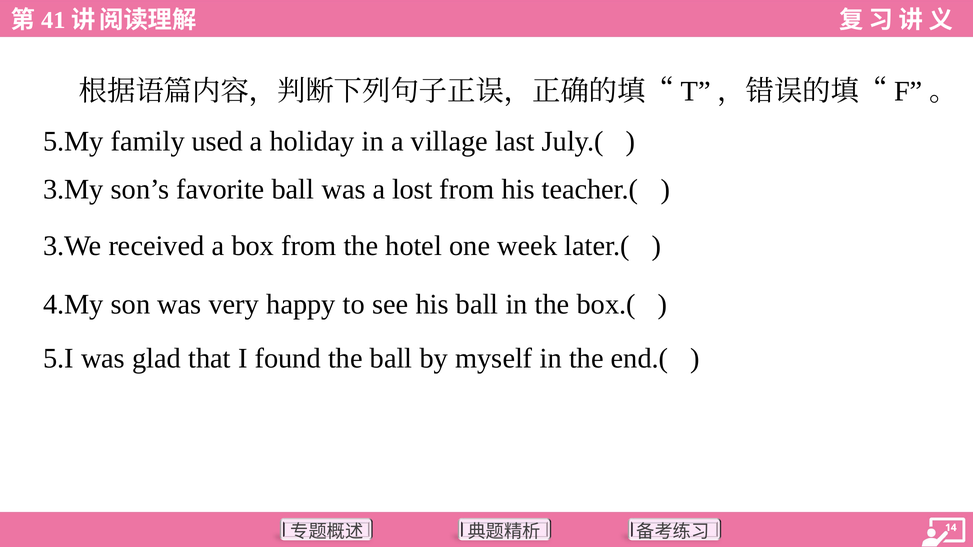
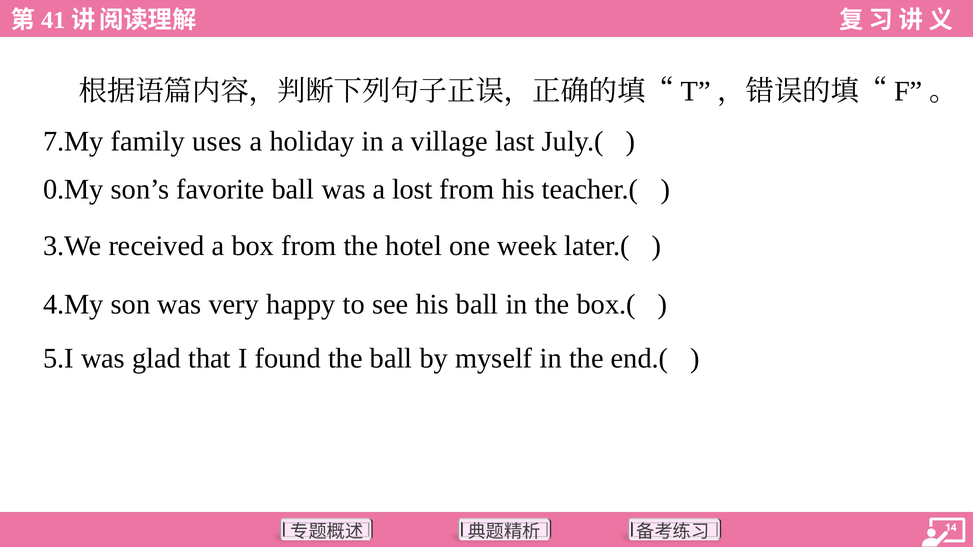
5.My: 5.My -> 7.My
used: used -> uses
3.My: 3.My -> 0.My
